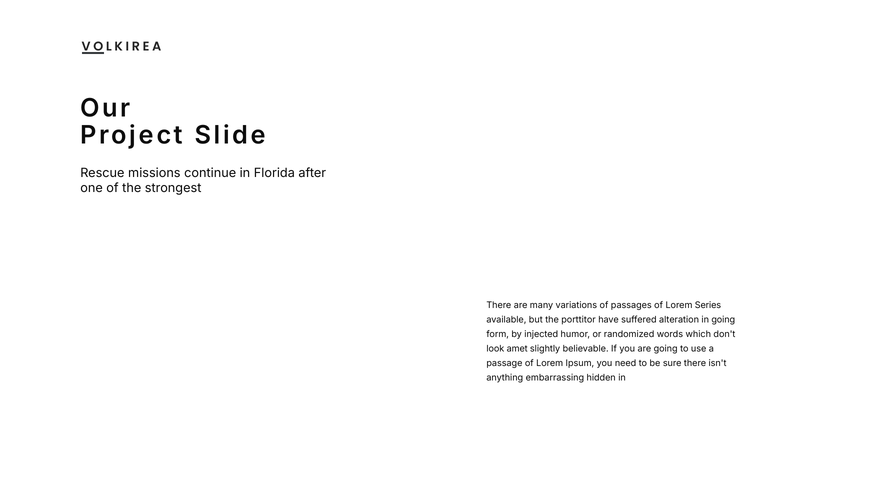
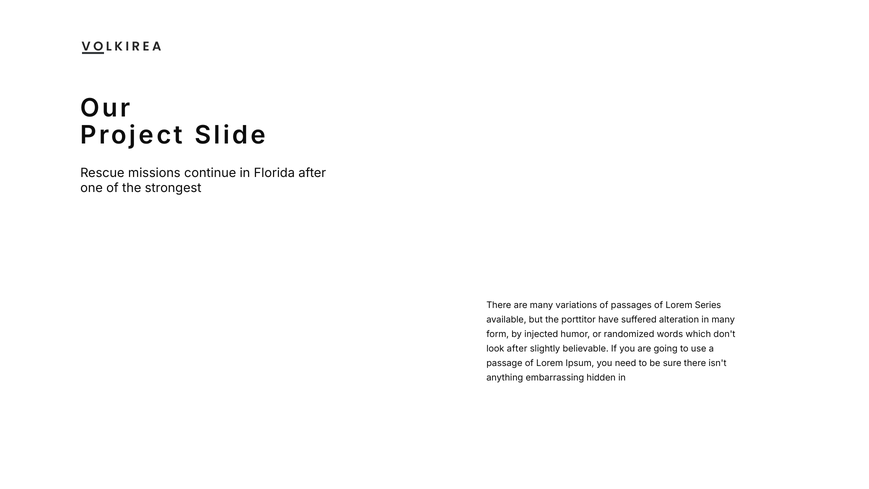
in going: going -> many
look amet: amet -> after
